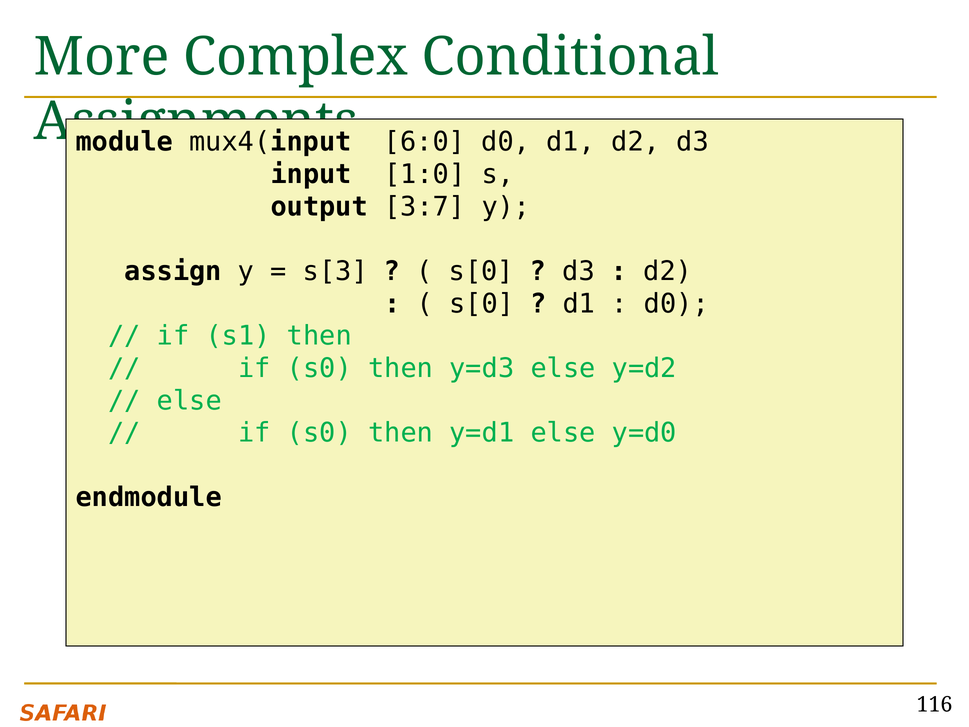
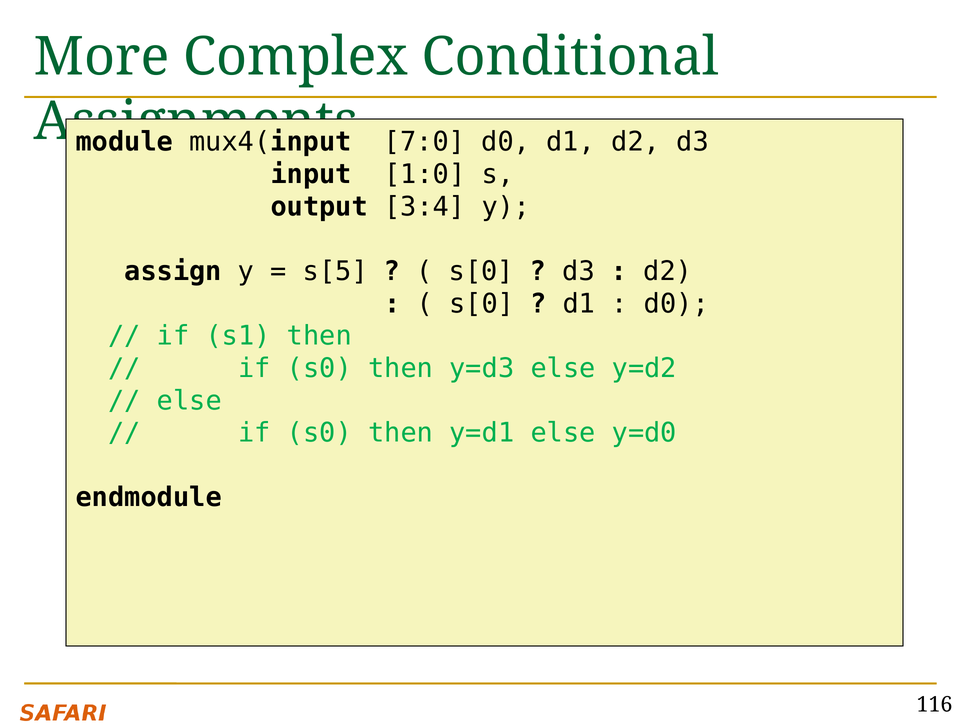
6:0: 6:0 -> 7:0
3:7: 3:7 -> 3:4
s[3: s[3 -> s[5
